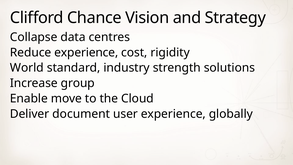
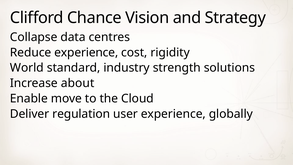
group: group -> about
document: document -> regulation
